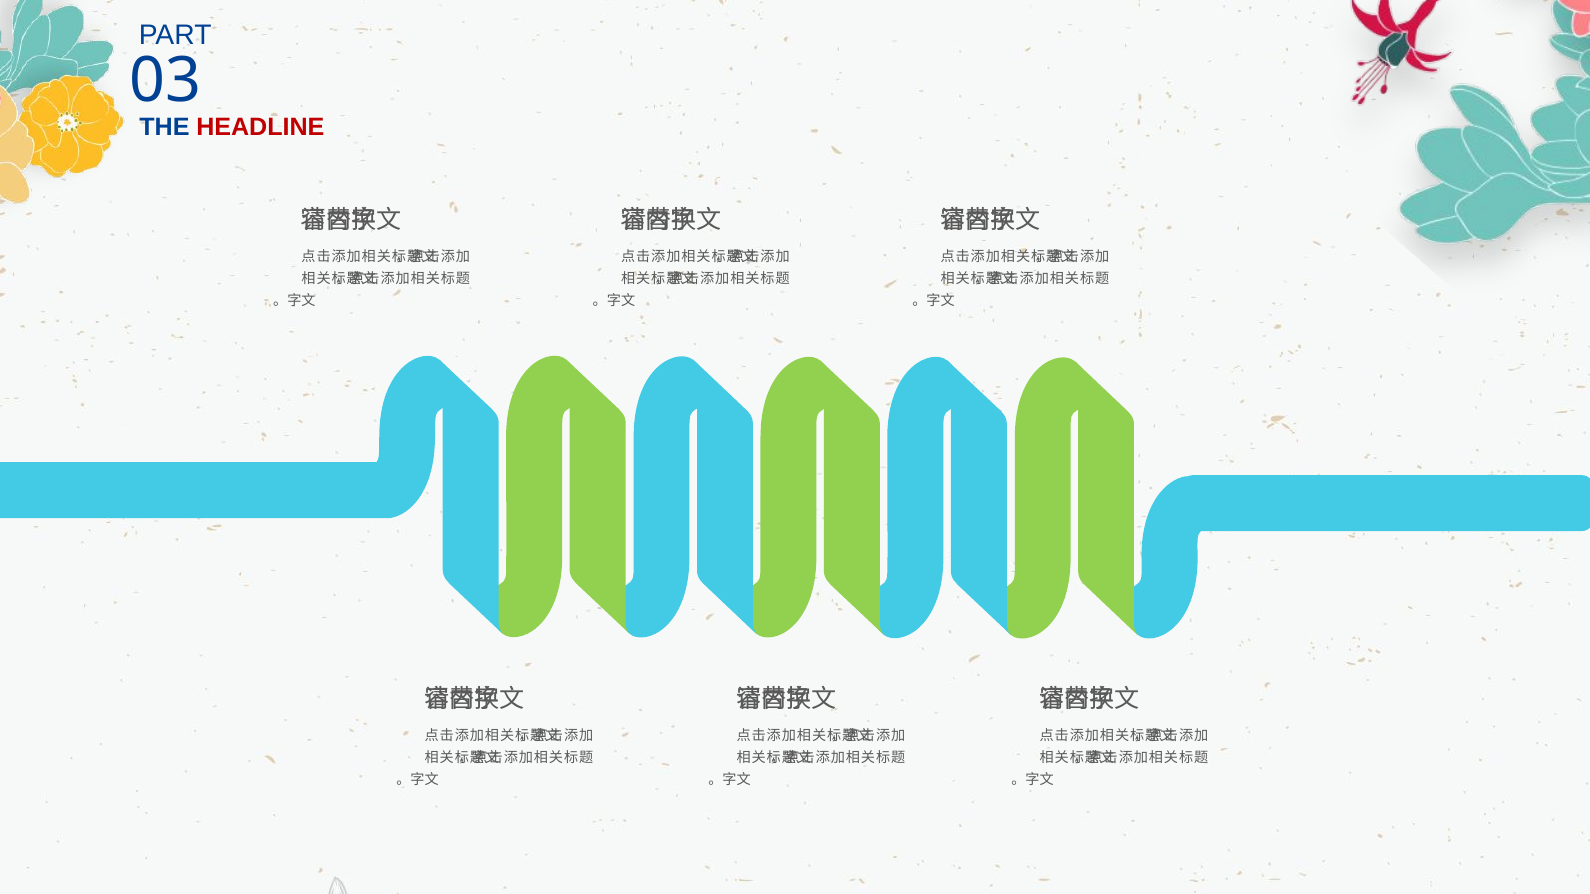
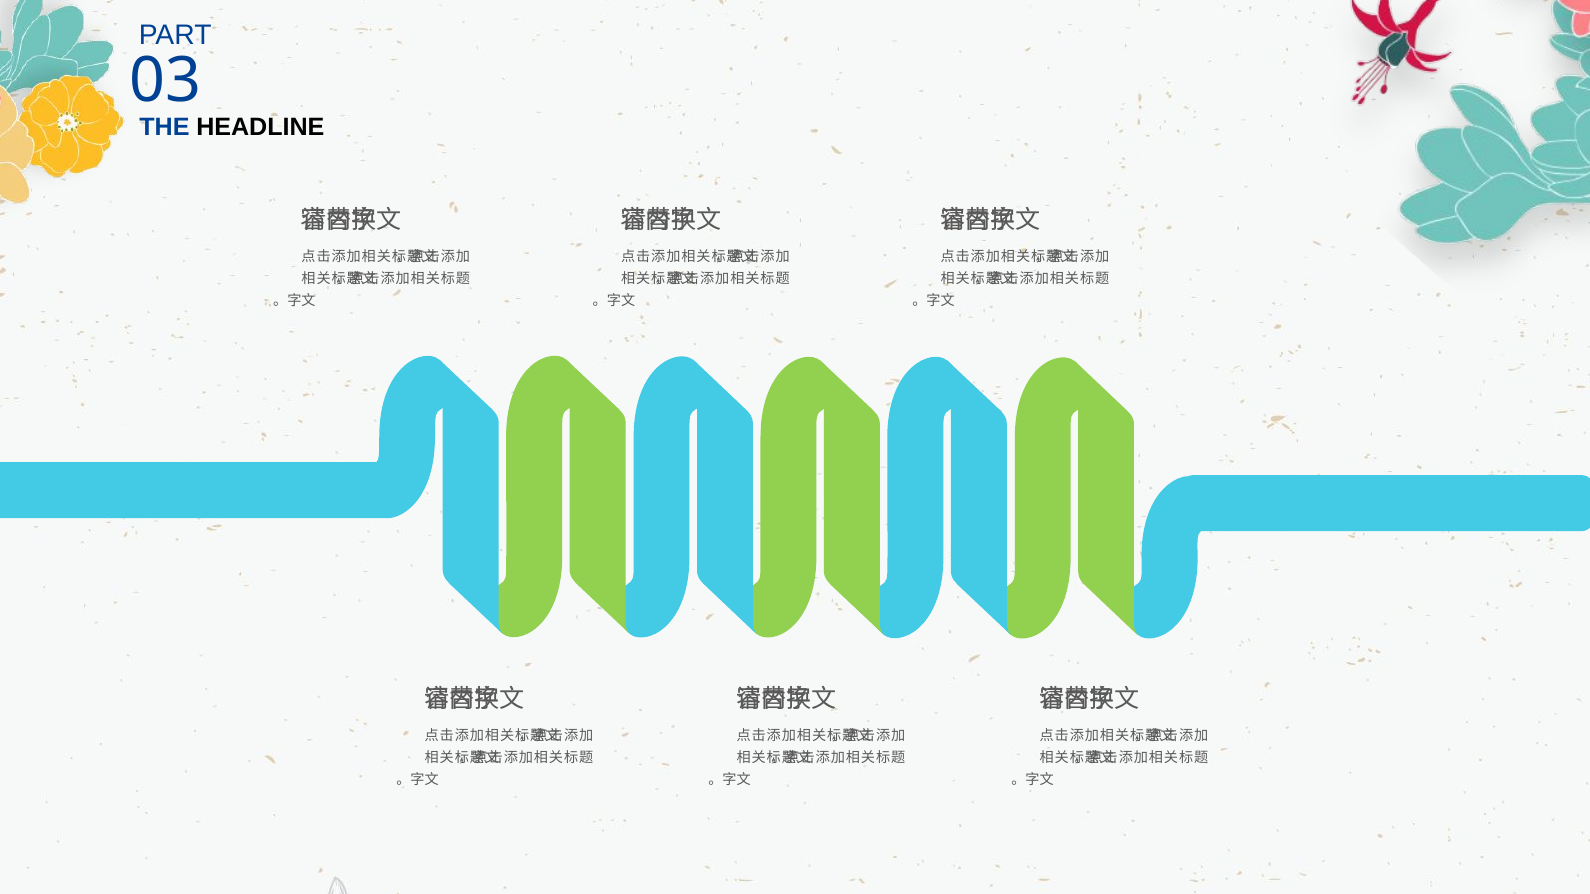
HEADLINE colour: red -> black
